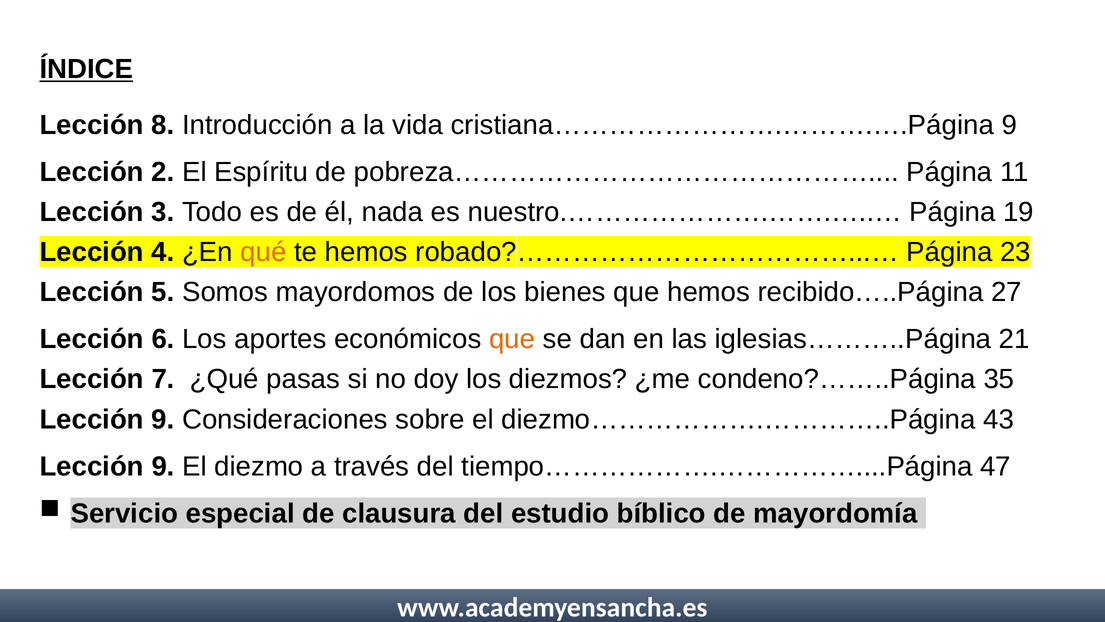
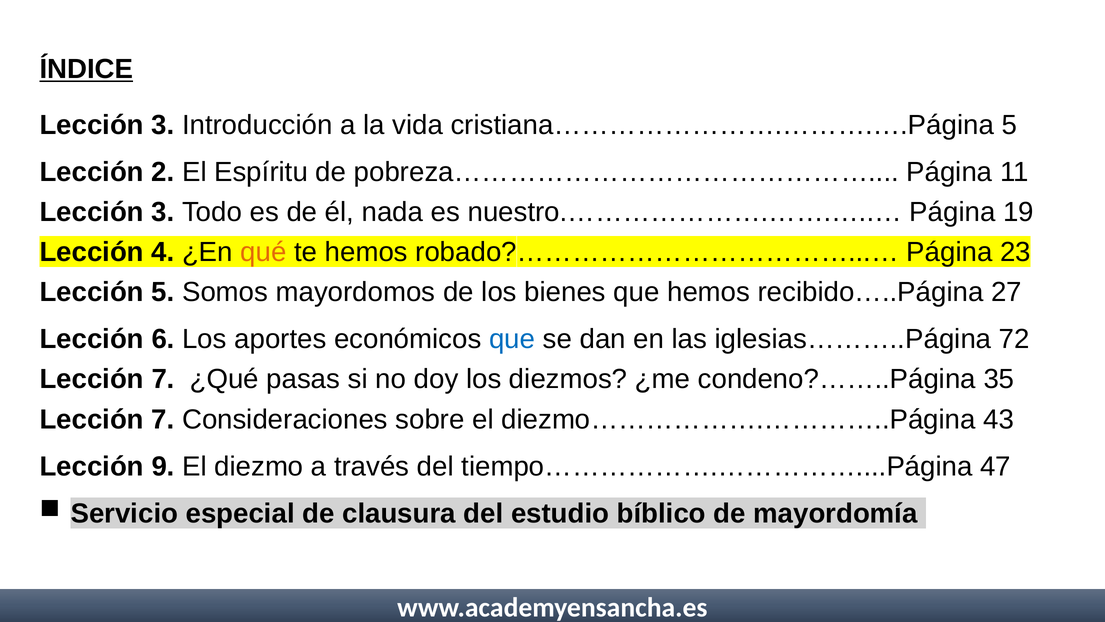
8 at (163, 125): 8 -> 3
cristiana…………………….……….….Página 9: 9 -> 5
que at (512, 339) colour: orange -> blue
21: 21 -> 72
9 at (163, 419): 9 -> 7
